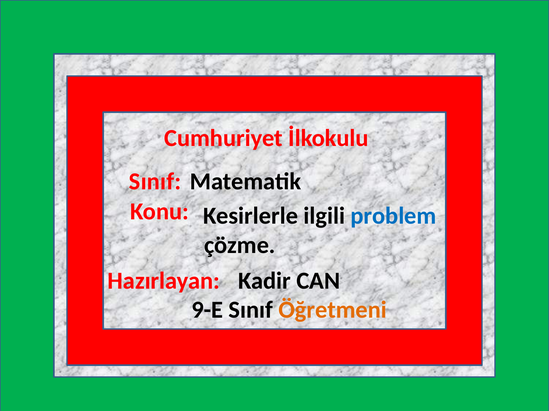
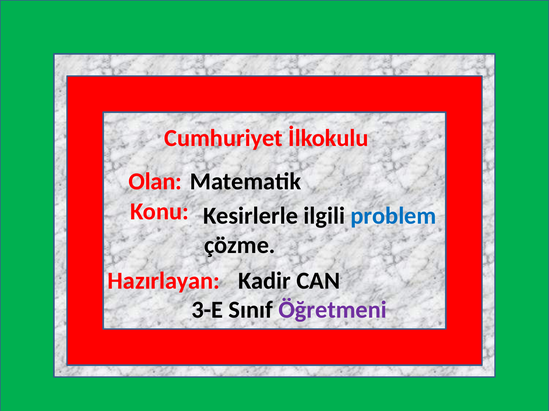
Sınıf at (155, 182): Sınıf -> Olan
9-E: 9-E -> 3-E
Öğretmeni colour: orange -> purple
